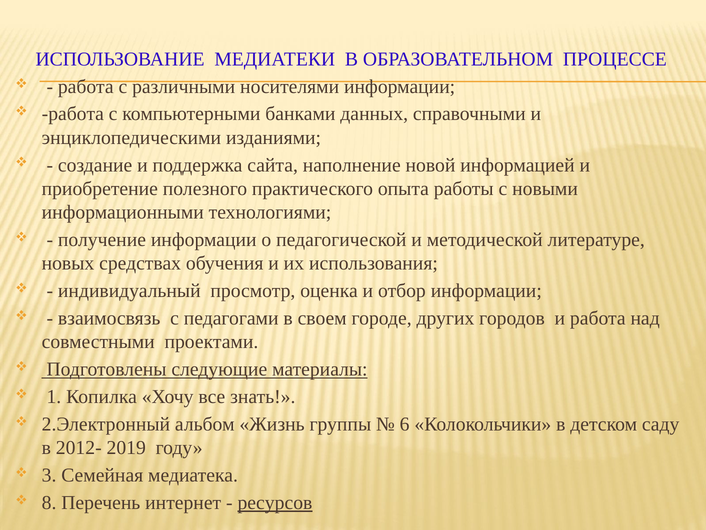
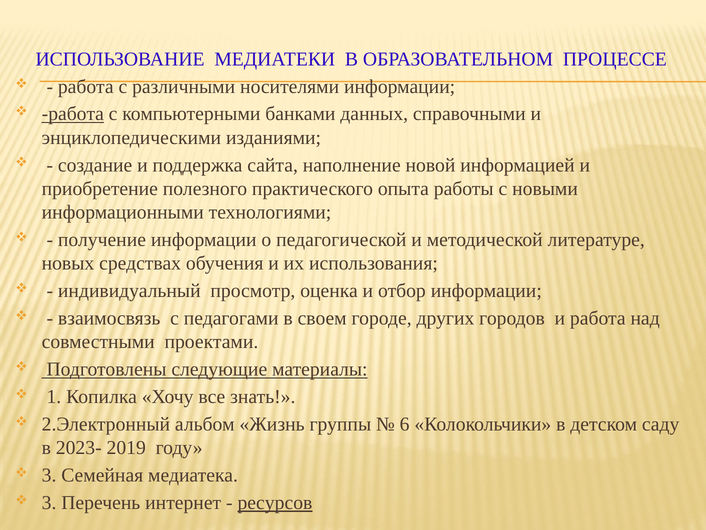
работа at (73, 114) underline: none -> present
2012-: 2012- -> 2023-
8 at (49, 502): 8 -> 3
